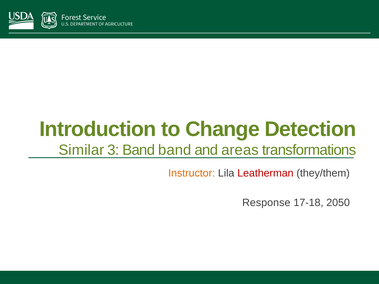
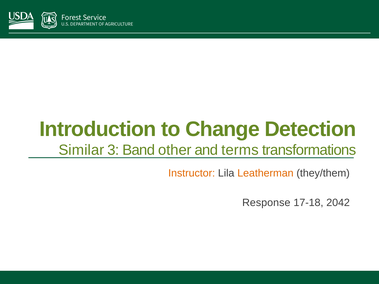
Band band: band -> other
areas: areas -> terms
Leatherman colour: red -> orange
2050: 2050 -> 2042
